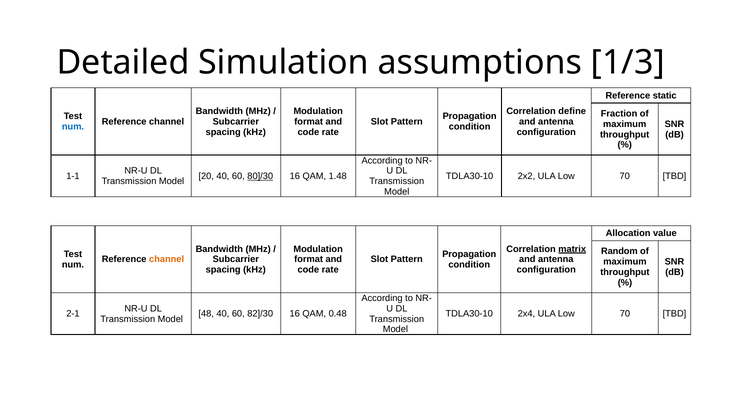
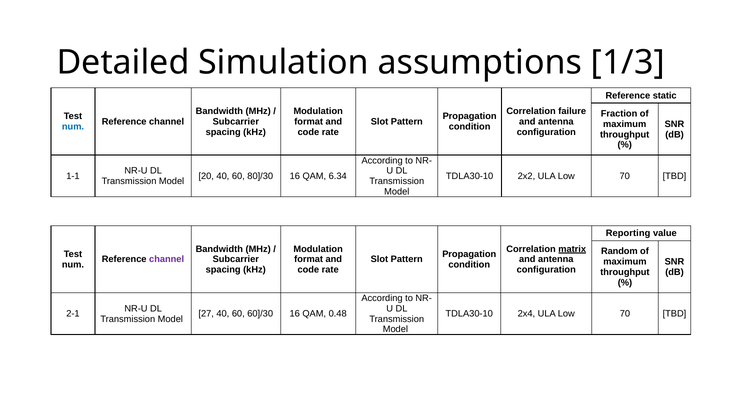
define: define -> failure
80]/30 underline: present -> none
1.48: 1.48 -> 6.34
Allocation: Allocation -> Reporting
channel at (167, 259) colour: orange -> purple
48: 48 -> 27
82]/30: 82]/30 -> 60]/30
